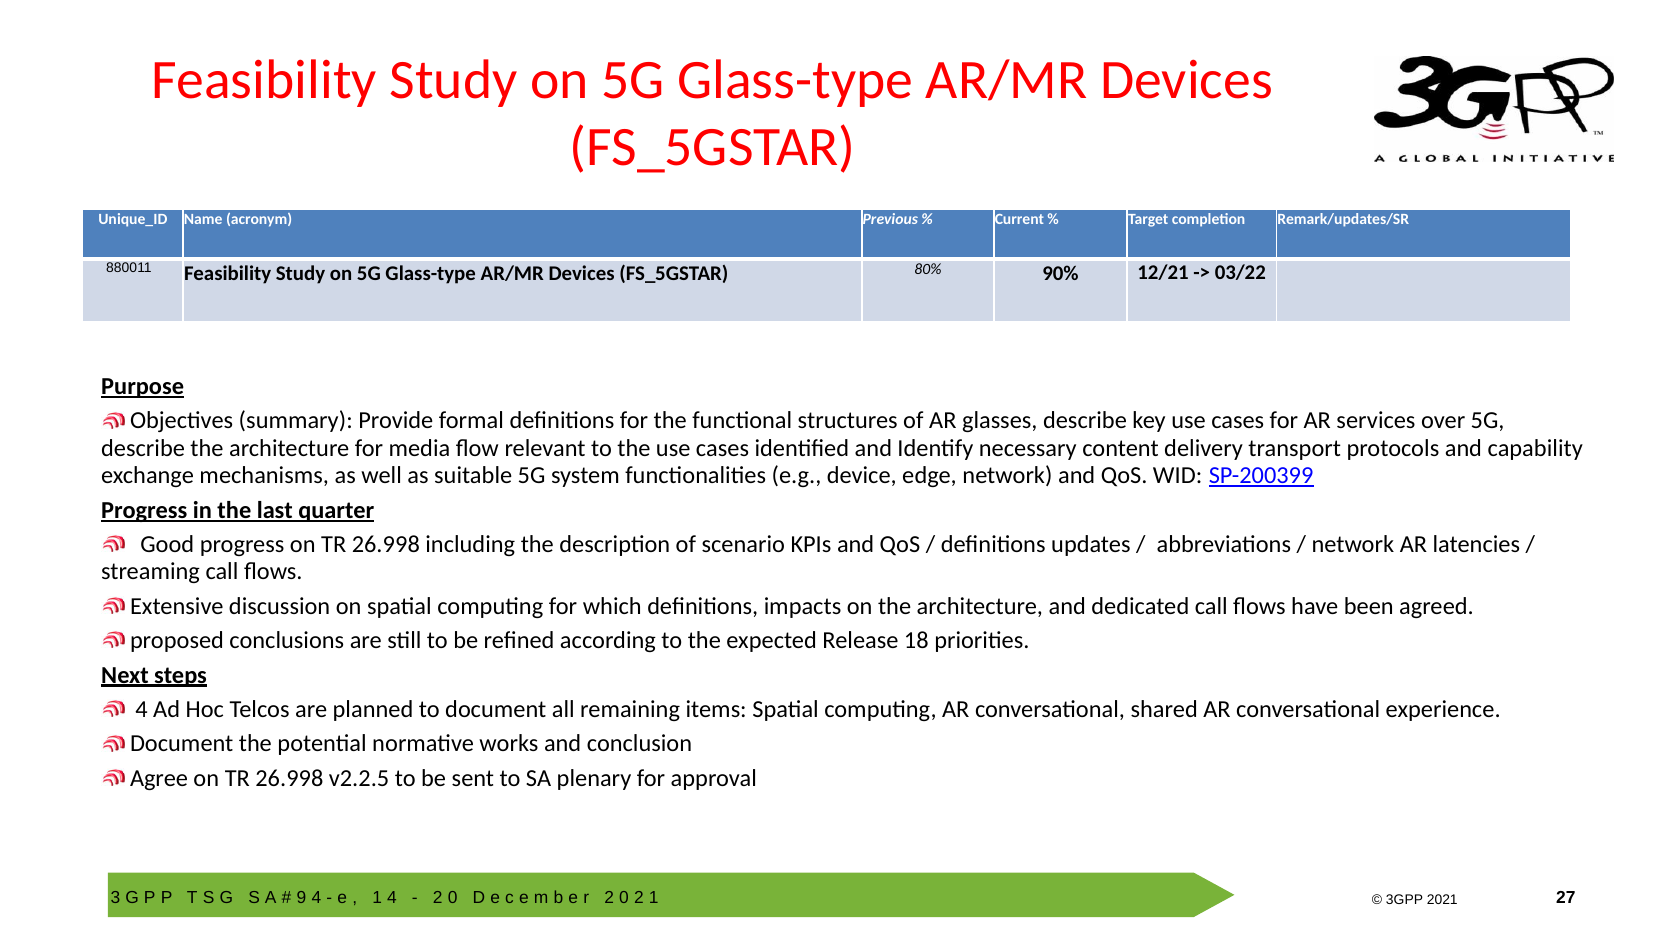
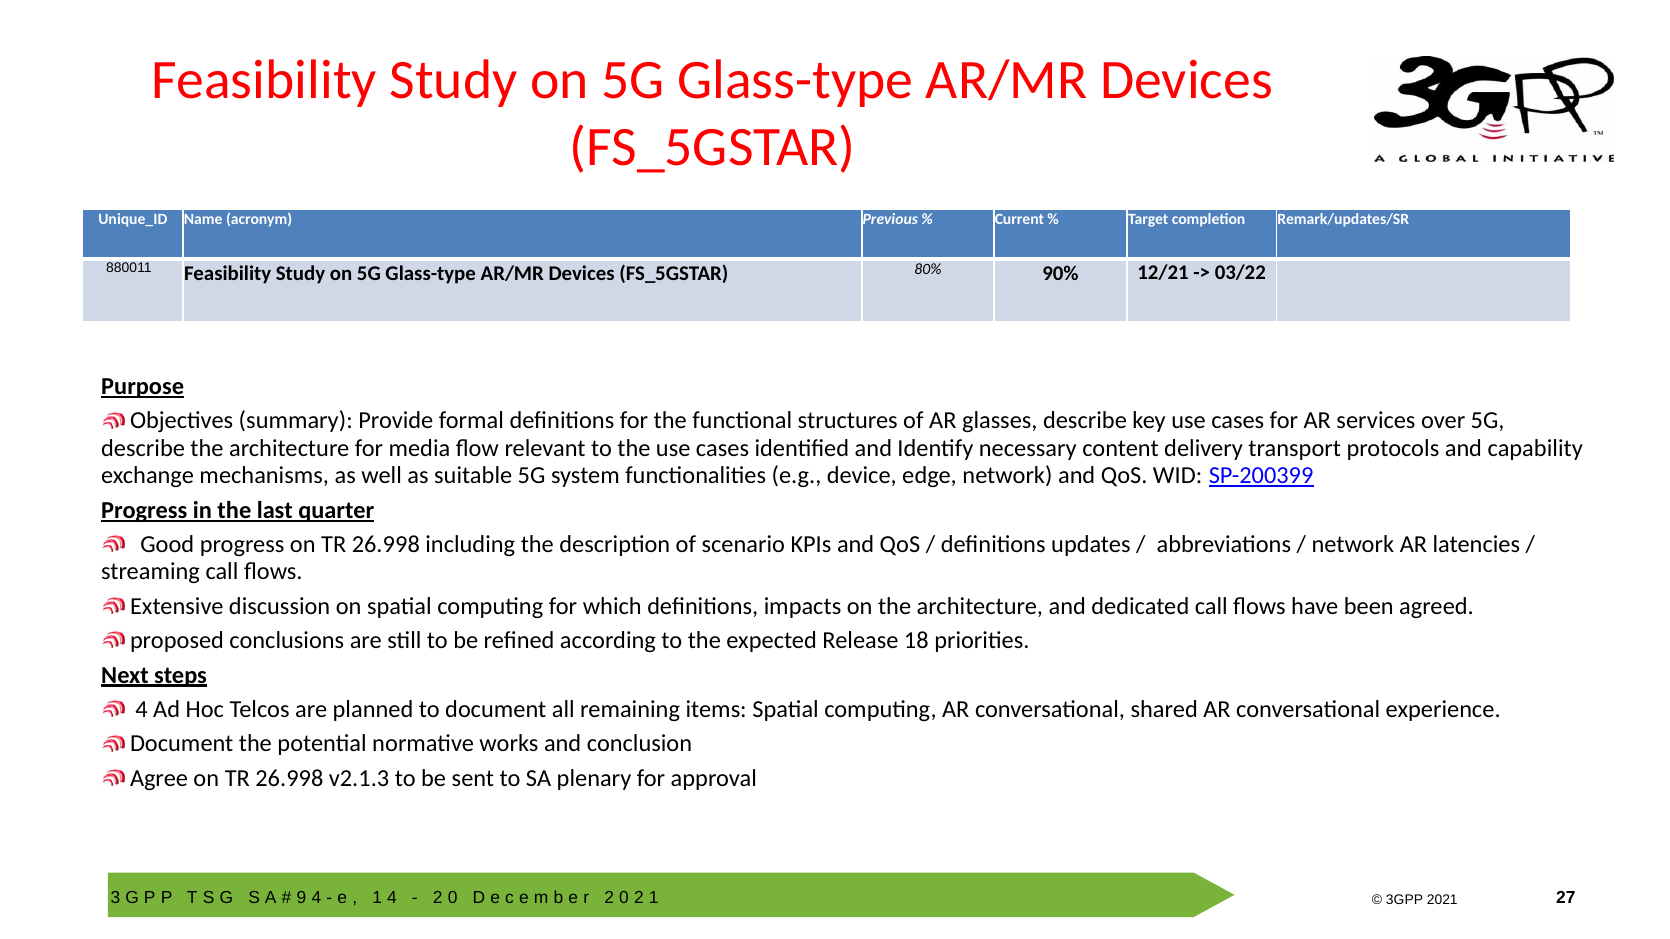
v2.2.5: v2.2.5 -> v2.1.3
